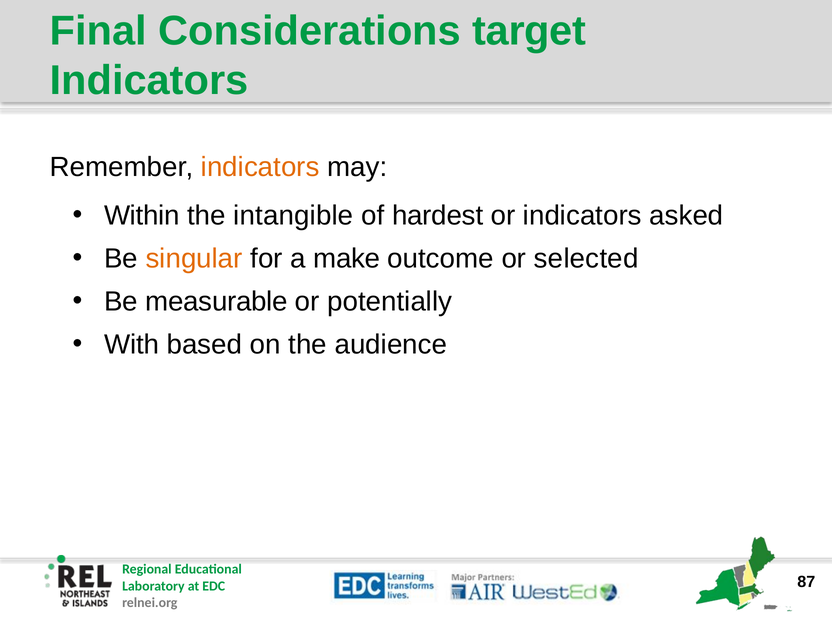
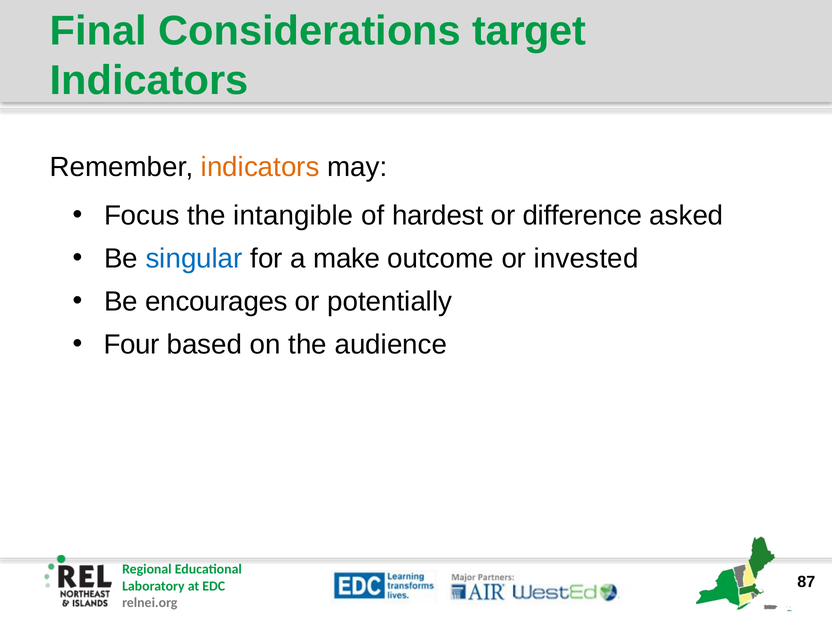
Within: Within -> Focus
or indicators: indicators -> difference
singular colour: orange -> blue
selected: selected -> invested
measurable: measurable -> encourages
With: With -> Four
